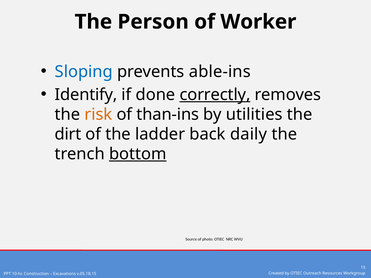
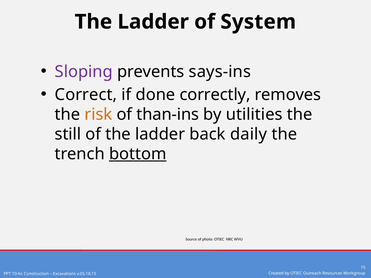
Person at (153, 22): Person -> Ladder
Worker: Worker -> System
Sloping colour: blue -> purple
able-ins: able-ins -> says-ins
Identify: Identify -> Correct
correctly underline: present -> none
dirt: dirt -> still
